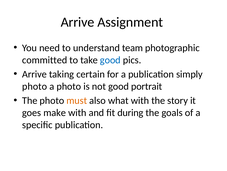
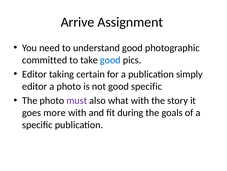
understand team: team -> good
Arrive at (34, 74): Arrive -> Editor
photo at (35, 86): photo -> editor
good portrait: portrait -> specific
must colour: orange -> purple
make: make -> more
